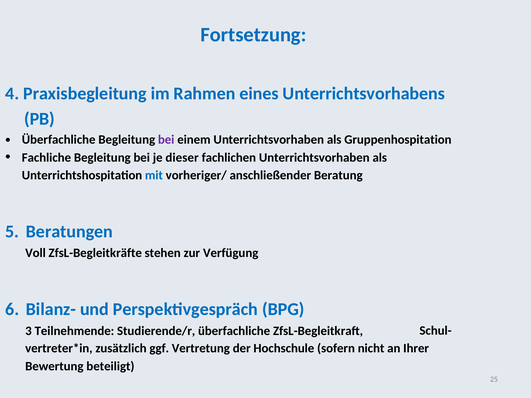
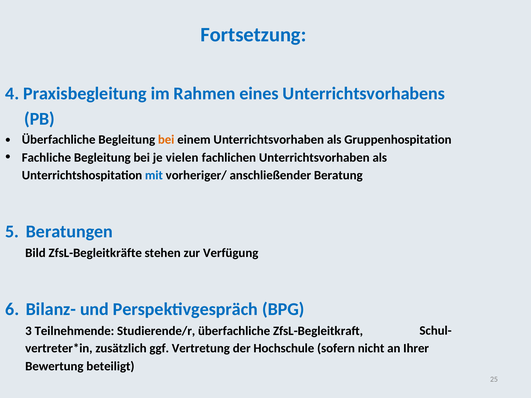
bei at (166, 140) colour: purple -> orange
dieser: dieser -> vielen
Voll: Voll -> Bild
